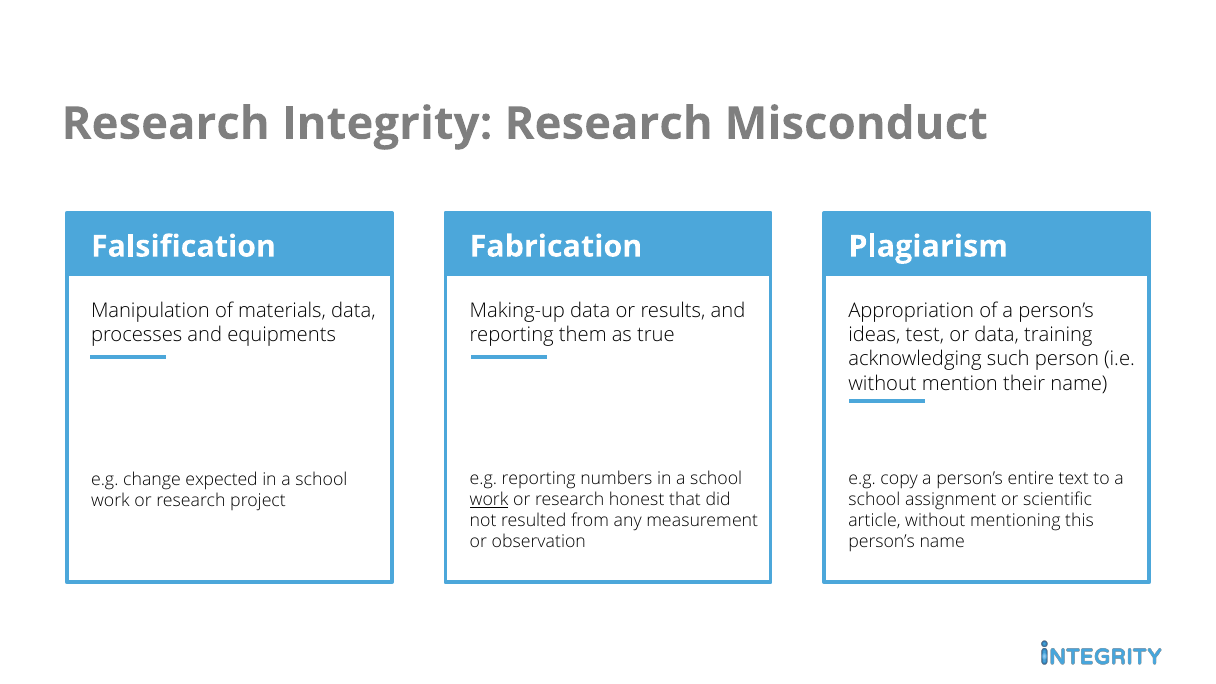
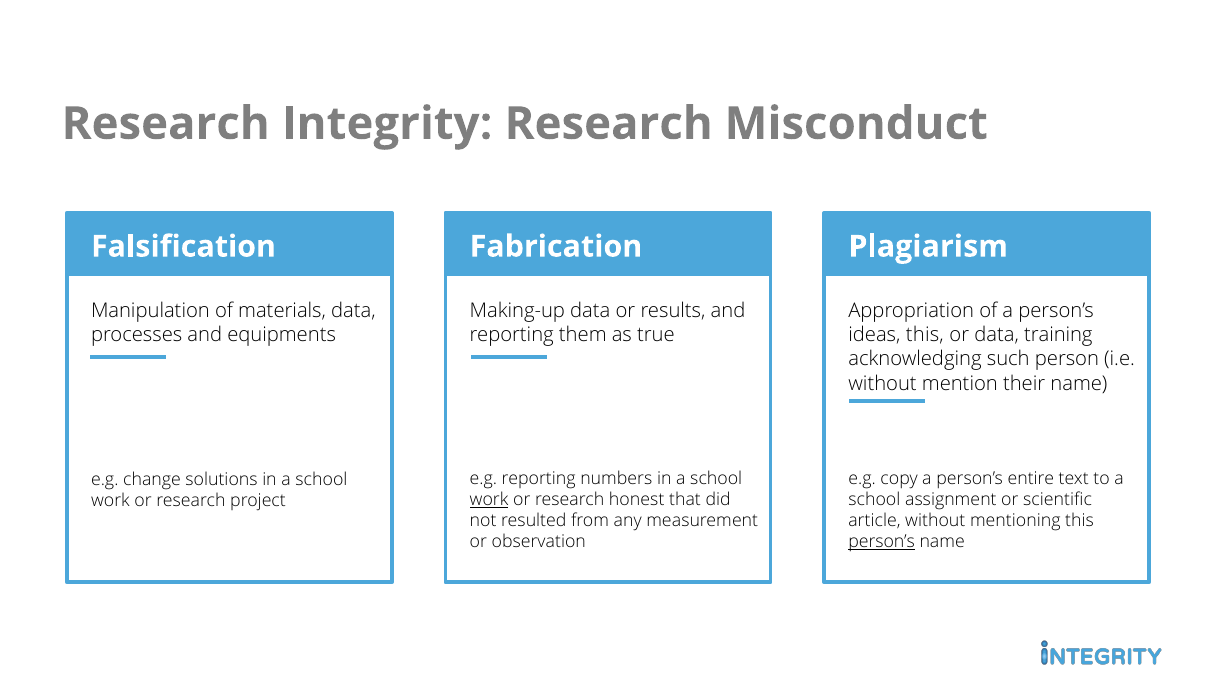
ideas test: test -> this
expected: expected -> solutions
person’s at (882, 542) underline: none -> present
